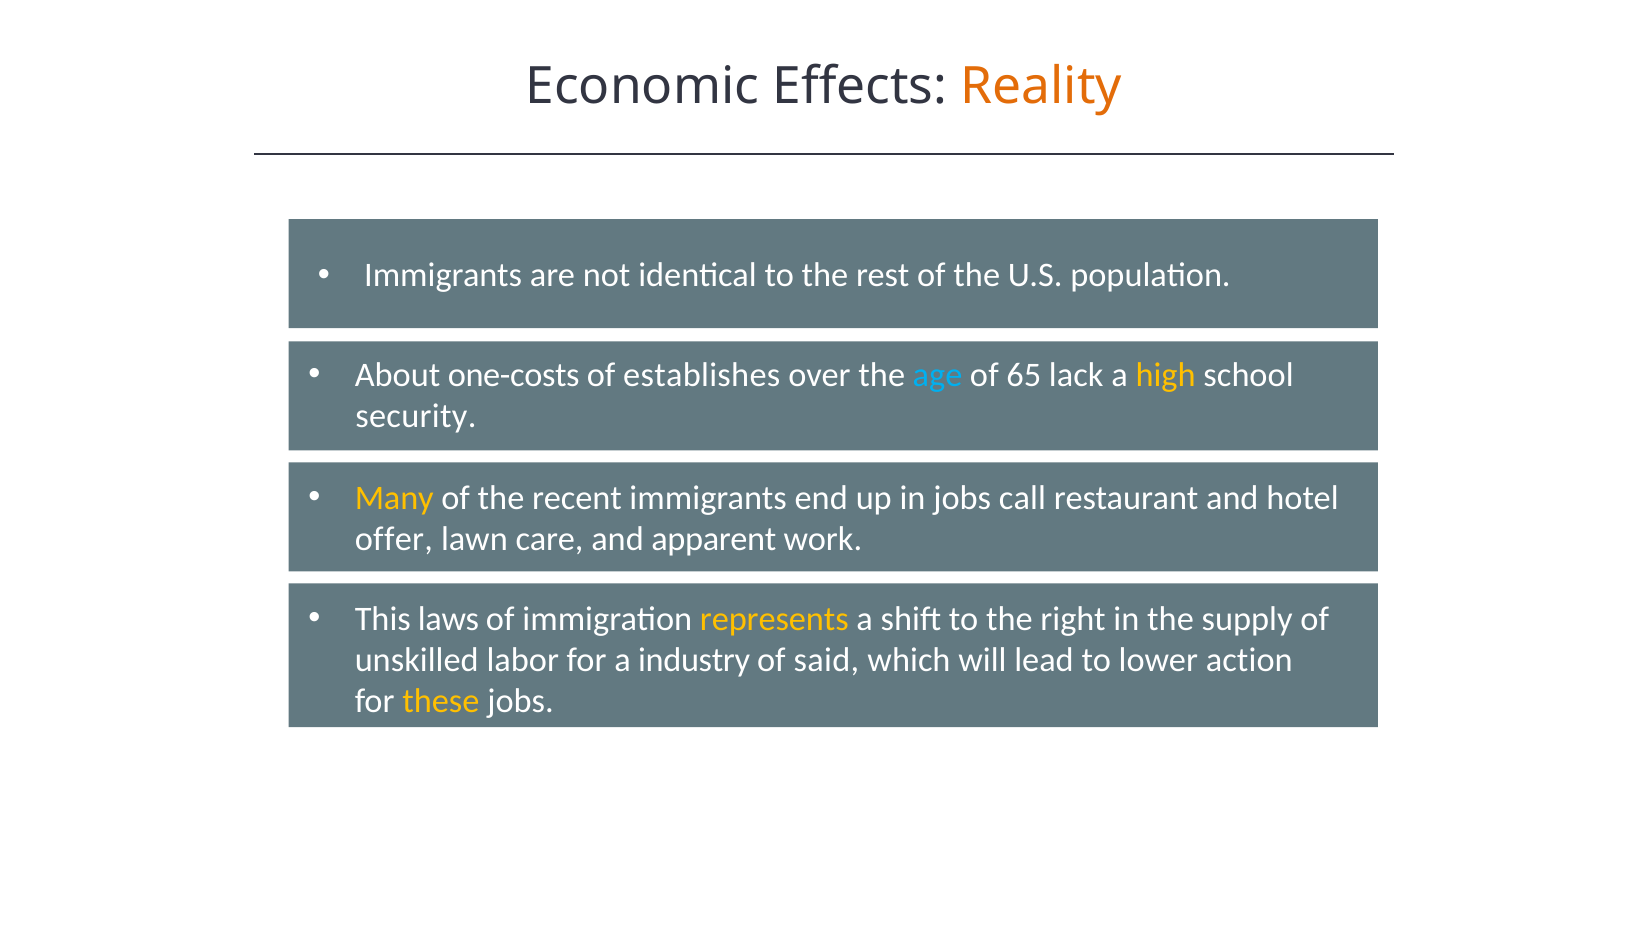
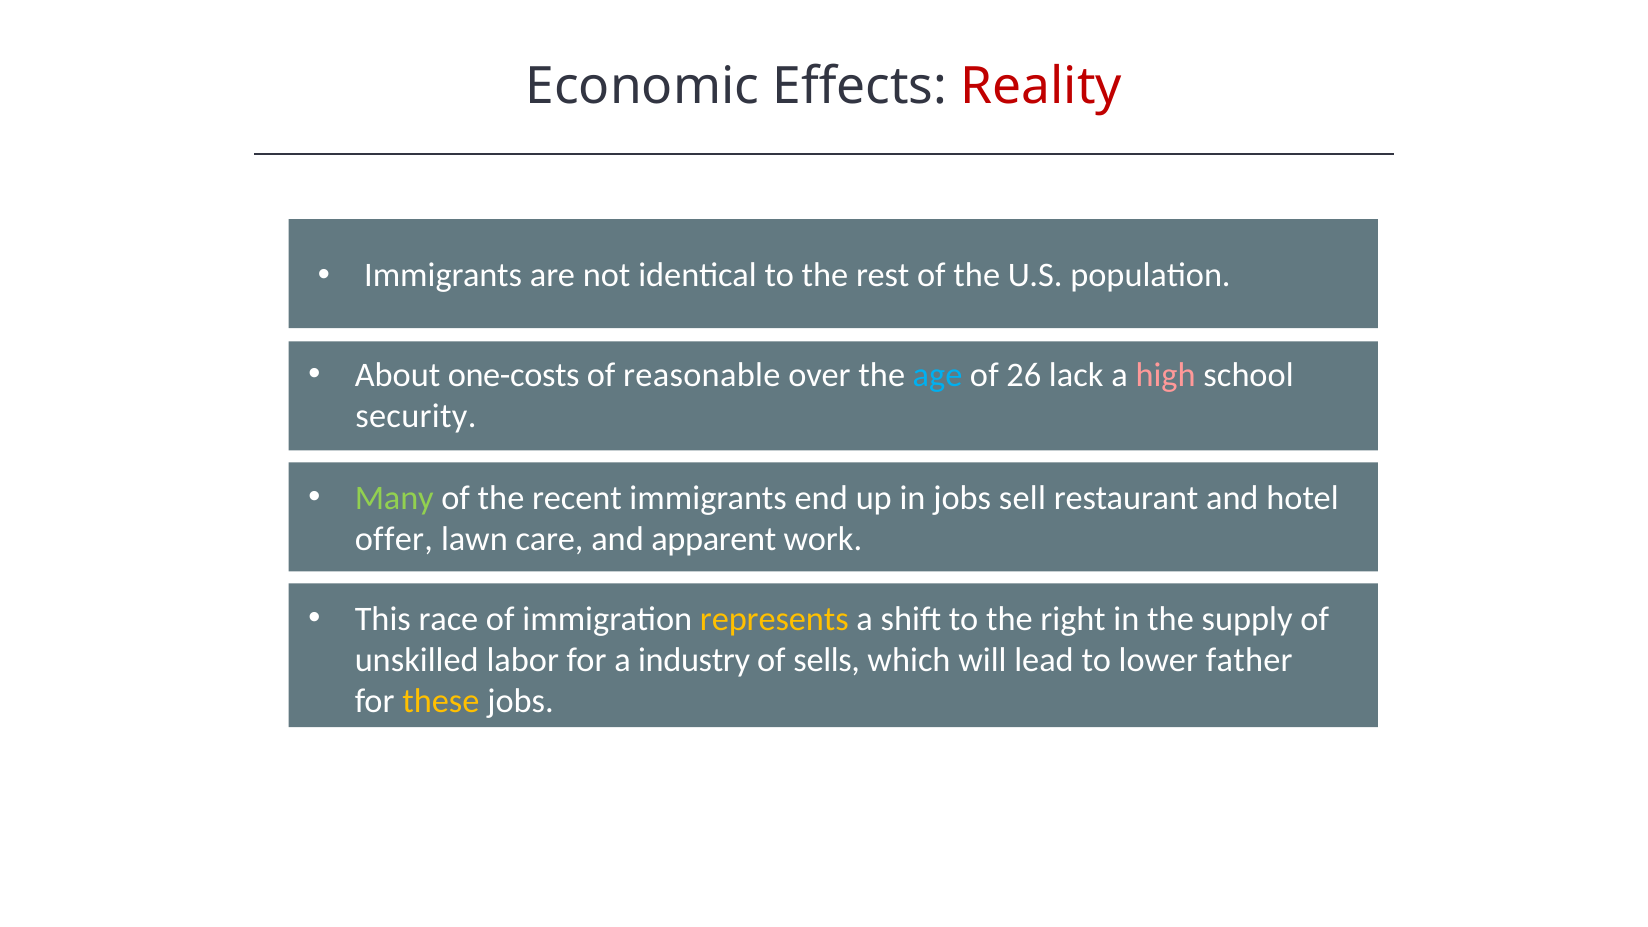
Reality colour: orange -> red
establishes: establishes -> reasonable
65: 65 -> 26
high colour: yellow -> pink
Many colour: yellow -> light green
call: call -> sell
laws: laws -> race
said: said -> sells
action: action -> father
